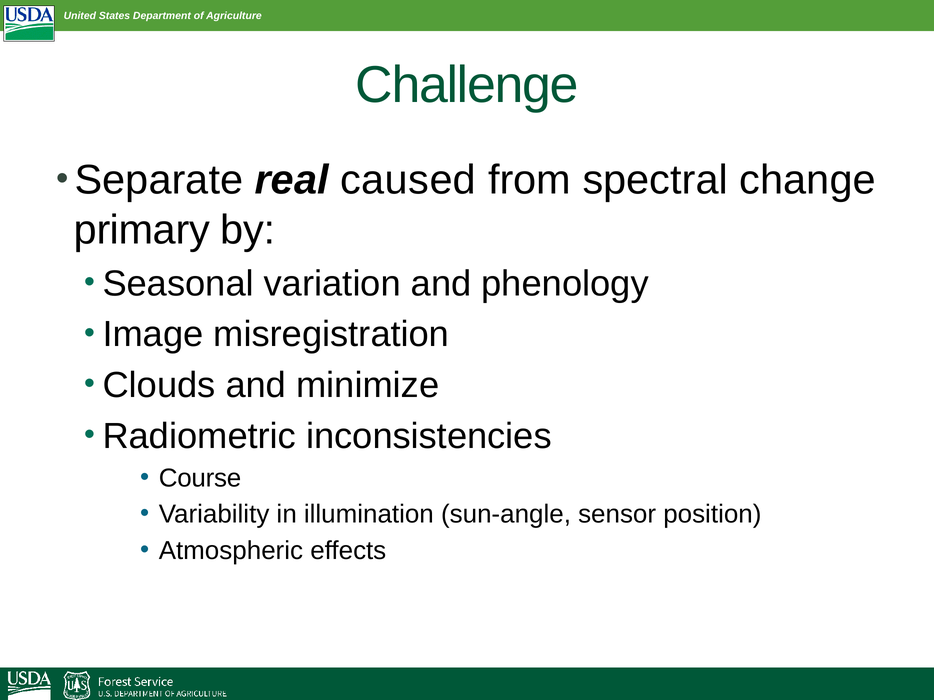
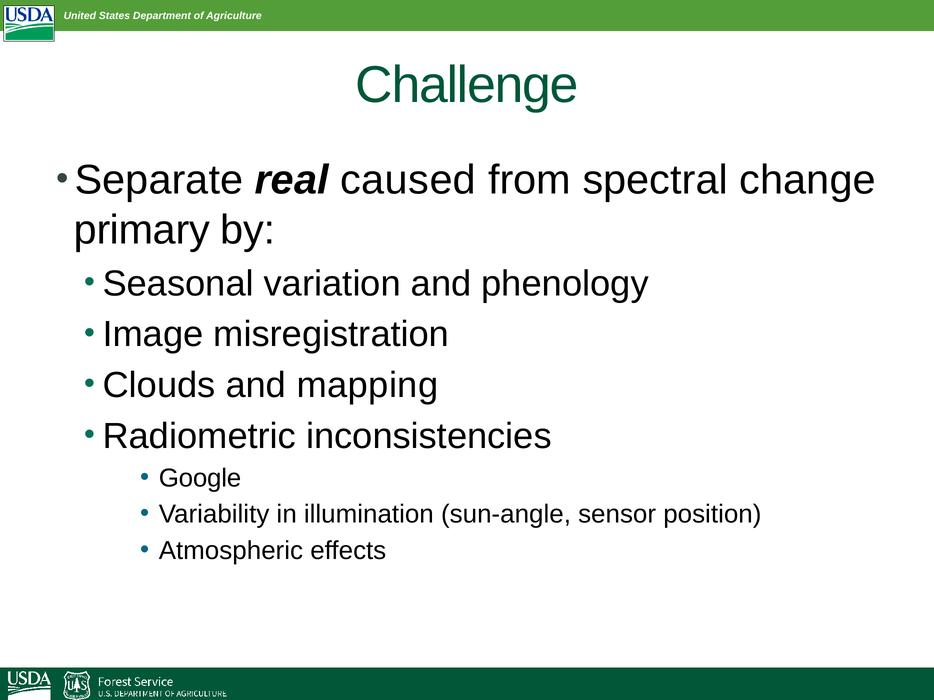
minimize: minimize -> mapping
Course: Course -> Google
